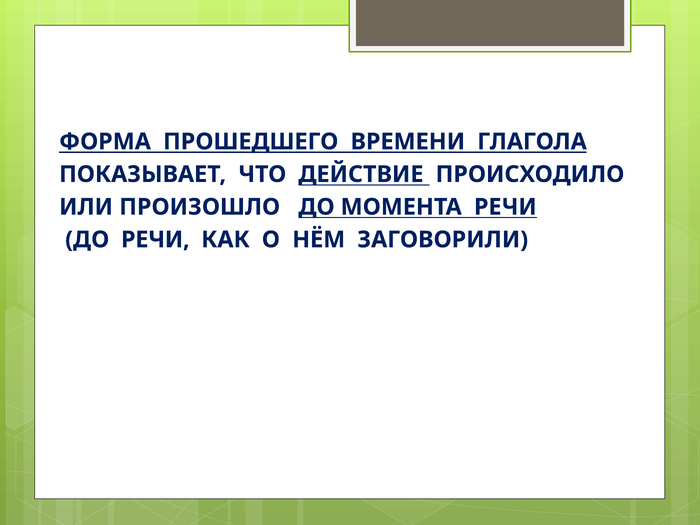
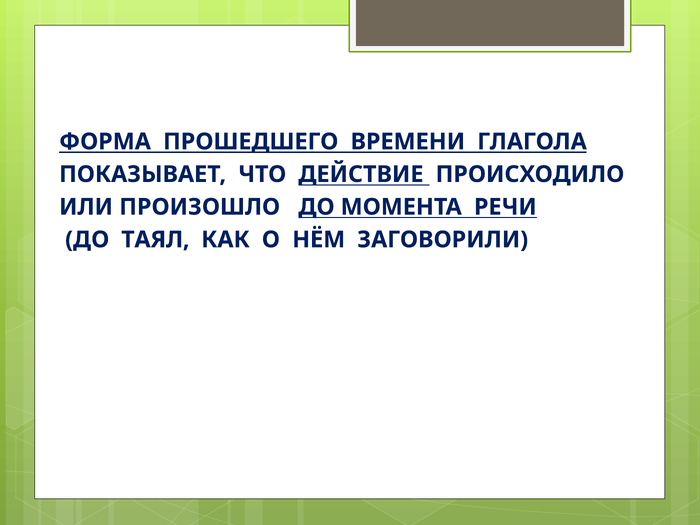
ДО РЕЧИ: РЕЧИ -> ТАЯЛ
